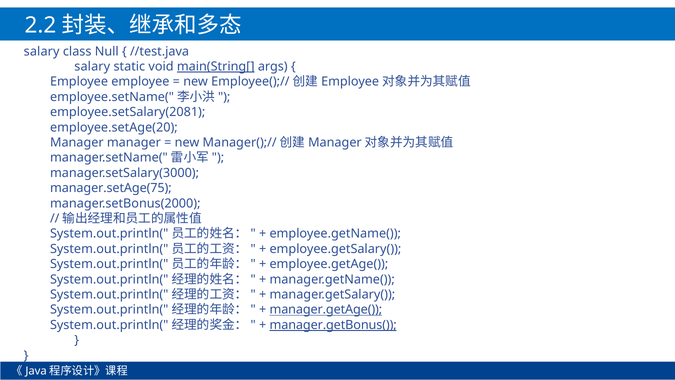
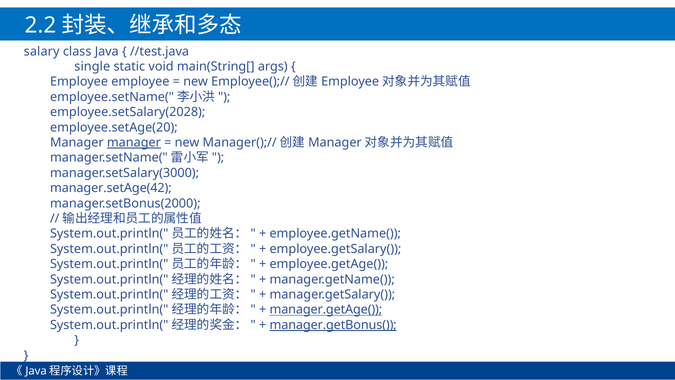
Null: Null -> Java
salary at (92, 67): salary -> single
main(String[ underline: present -> none
employee.setSalary(2081: employee.setSalary(2081 -> employee.setSalary(2028
manager at (134, 142) underline: none -> present
manager.setAge(75: manager.setAge(75 -> manager.setAge(42
